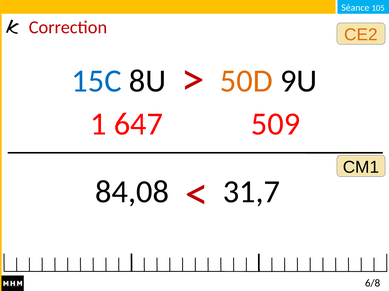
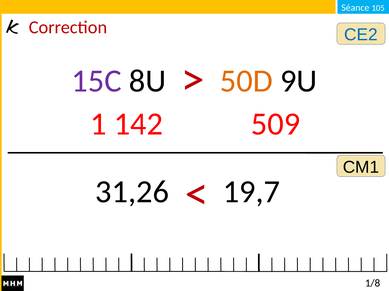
CE2 colour: orange -> blue
15C colour: blue -> purple
647: 647 -> 142
84,08: 84,08 -> 31,26
31,7: 31,7 -> 19,7
6/8: 6/8 -> 1/8
